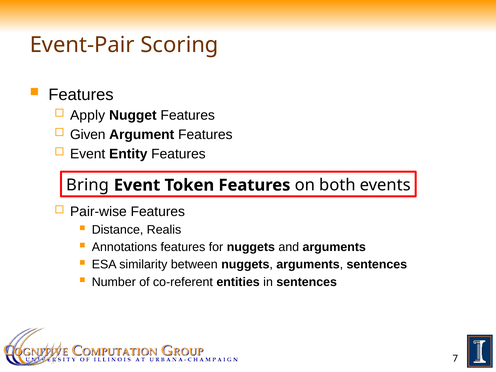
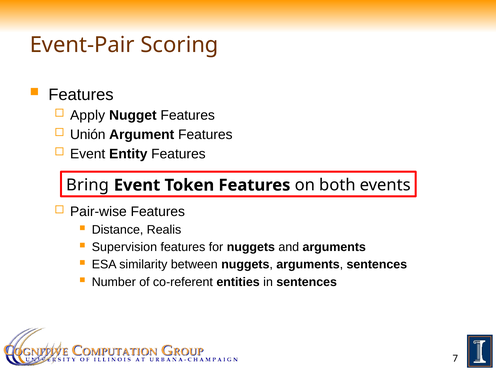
Given: Given -> Unión
Annotations: Annotations -> Supervision
